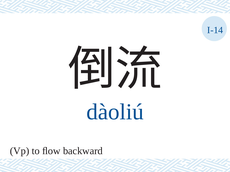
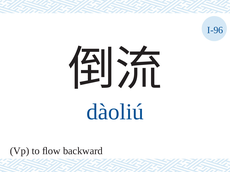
I-14: I-14 -> I-96
